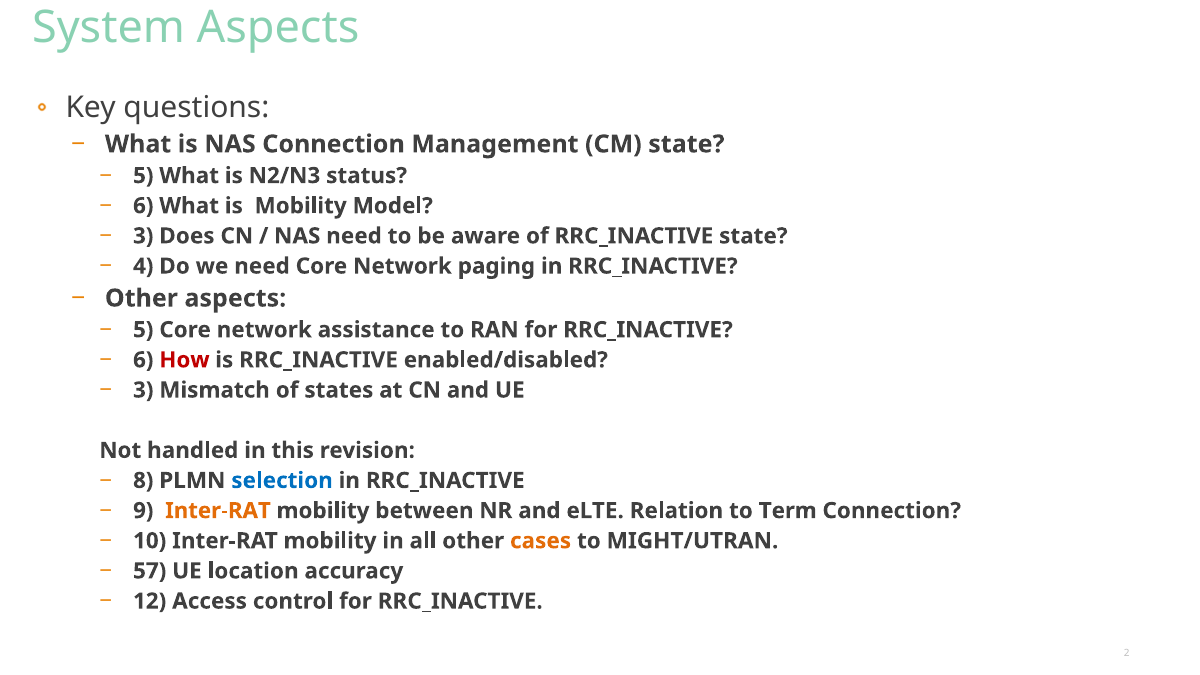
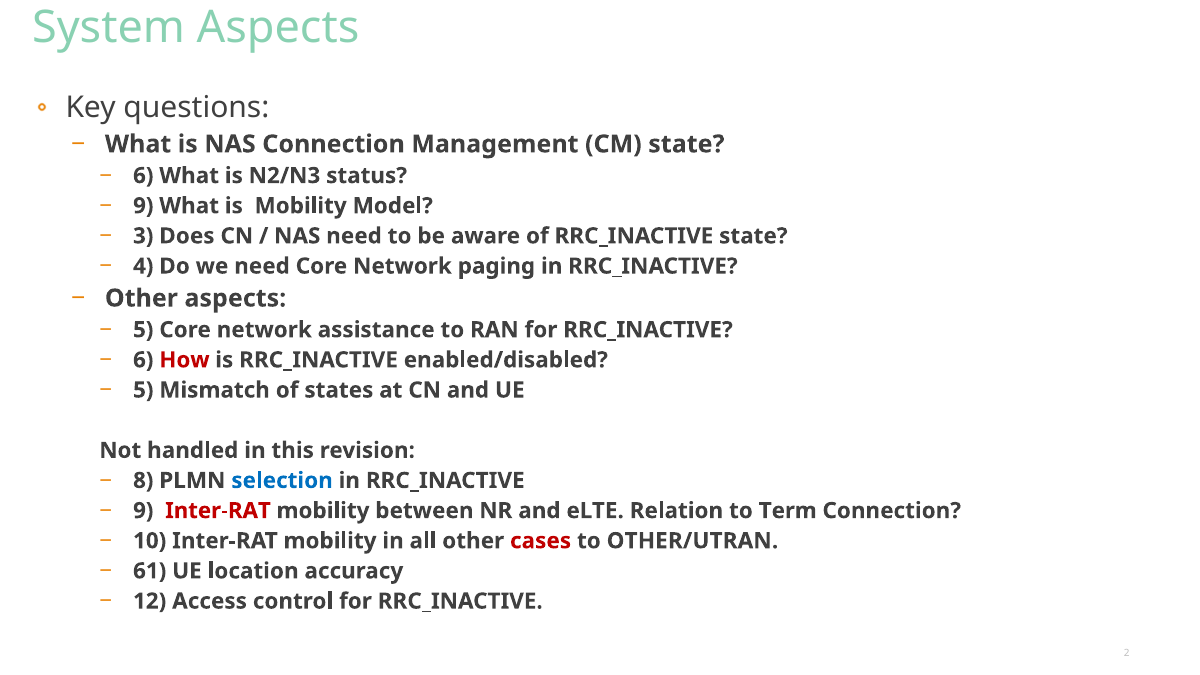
5 at (143, 176): 5 -> 6
6 at (143, 206): 6 -> 9
3 at (143, 390): 3 -> 5
Inter-RAT at (218, 511) colour: orange -> red
cases colour: orange -> red
MIGHT/UTRAN: MIGHT/UTRAN -> OTHER/UTRAN
57: 57 -> 61
